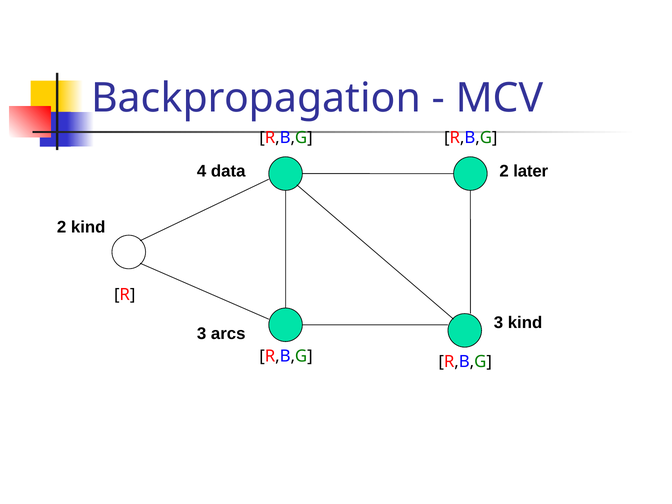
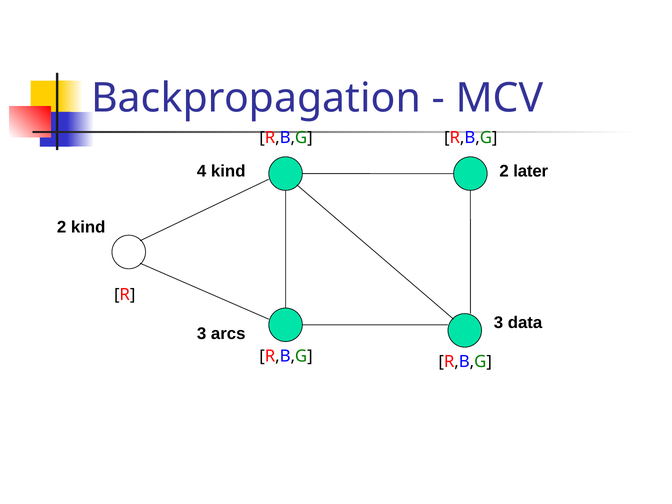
4 data: data -> kind
3 kind: kind -> data
